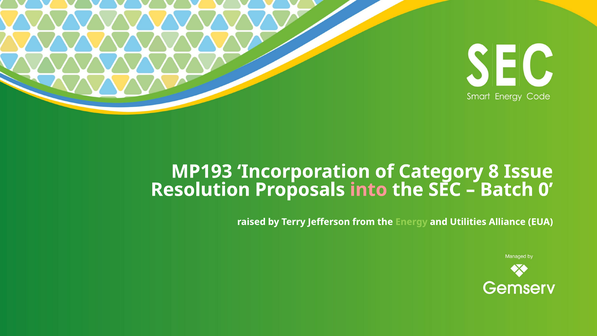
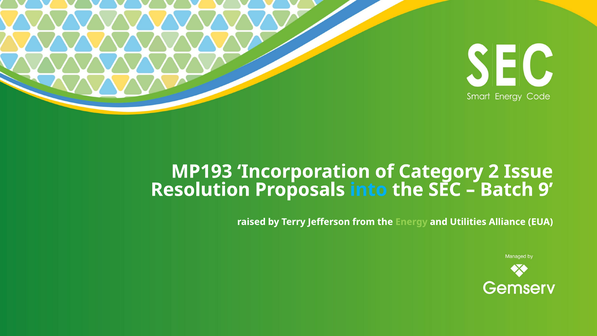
8: 8 -> 2
into colour: pink -> light blue
0: 0 -> 9
